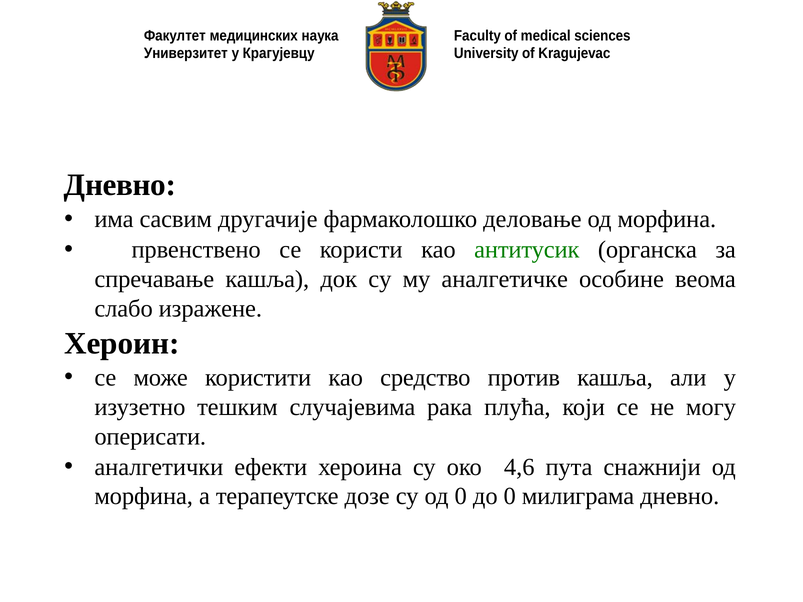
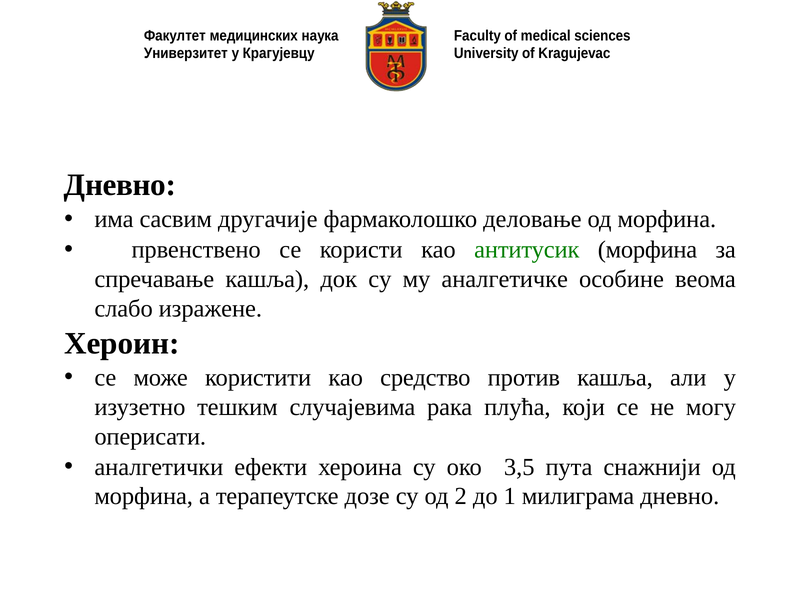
антитусик органска: органска -> морфина
4,6: 4,6 -> 3,5
од 0: 0 -> 2
до 0: 0 -> 1
